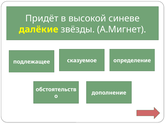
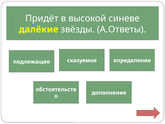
А.Мигнет: А.Мигнет -> А.Ответы
